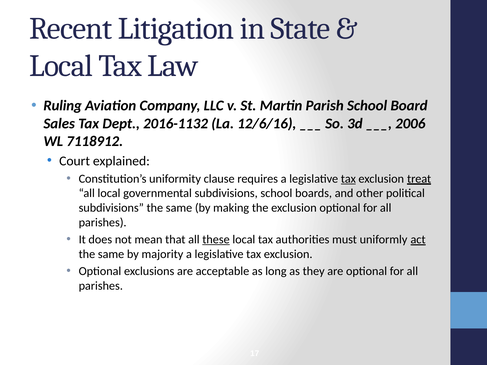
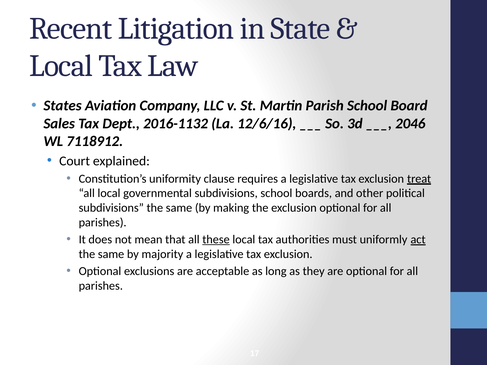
Ruling: Ruling -> States
2006: 2006 -> 2046
tax at (348, 179) underline: present -> none
